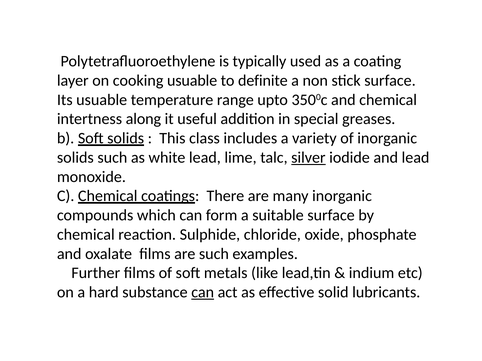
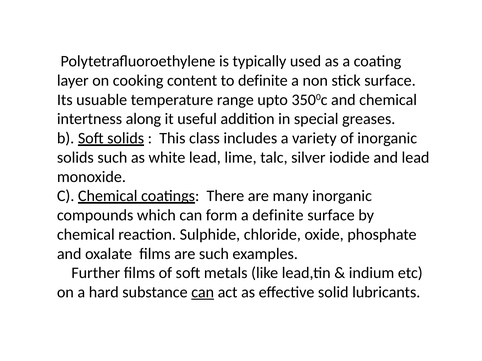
cooking usuable: usuable -> content
silver underline: present -> none
a suitable: suitable -> definite
